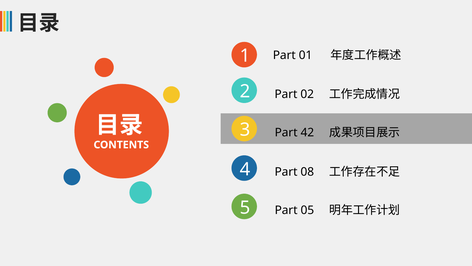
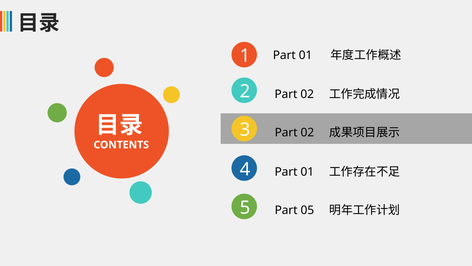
42 at (307, 132): 42 -> 02
08 at (307, 172): 08 -> 01
